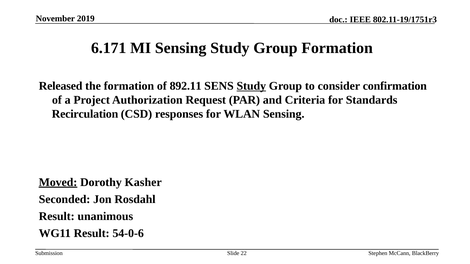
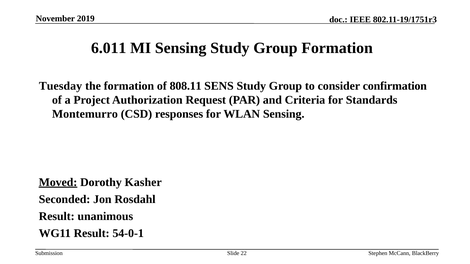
6.171: 6.171 -> 6.011
Released: Released -> Tuesday
892.11: 892.11 -> 808.11
Study at (251, 86) underline: present -> none
Recirculation: Recirculation -> Montemurro
54-0-6: 54-0-6 -> 54-0-1
